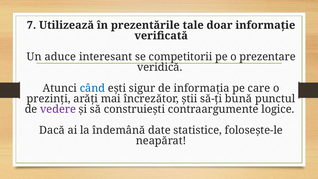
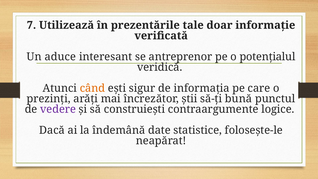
competitorii: competitorii -> antreprenor
prezentare: prezentare -> potențialul
când colour: blue -> orange
